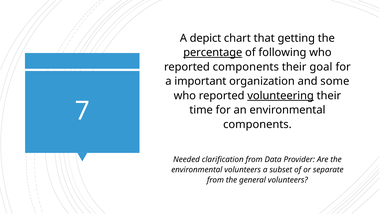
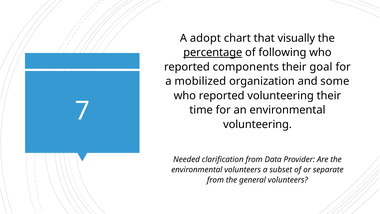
depict: depict -> adopt
getting: getting -> visually
important: important -> mobilized
volunteering at (281, 96) underline: present -> none
components at (257, 124): components -> volunteering
